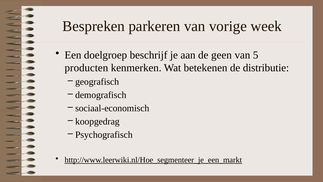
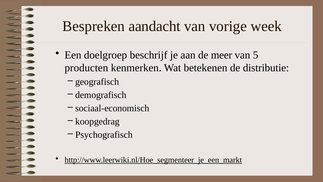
parkeren: parkeren -> aandacht
geen: geen -> meer
